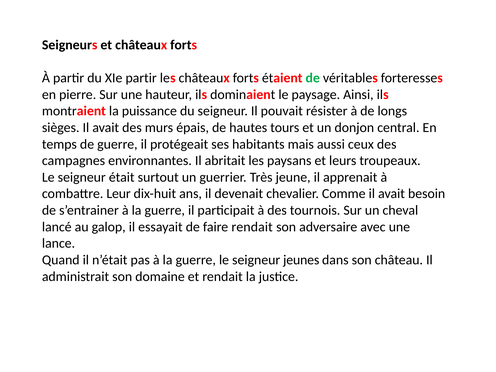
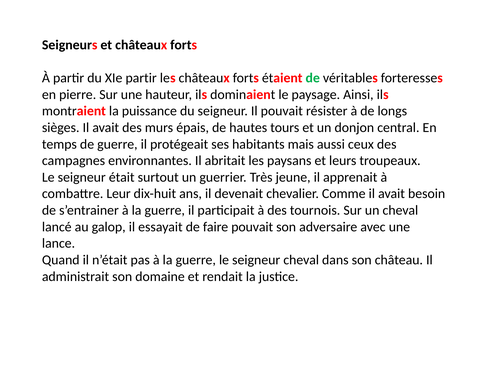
faire rendait: rendait -> pouvait
seigneur jeunes: jeunes -> cheval
